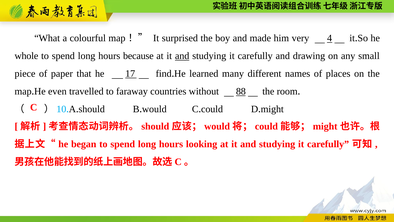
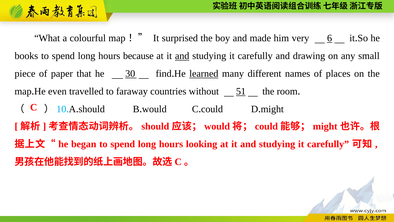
4: 4 -> 6
whole: whole -> books
17: 17 -> 30
learned underline: none -> present
88: 88 -> 51
